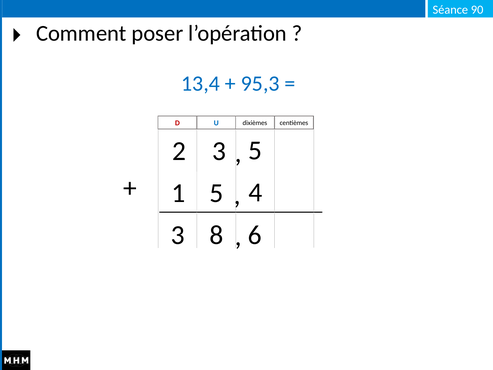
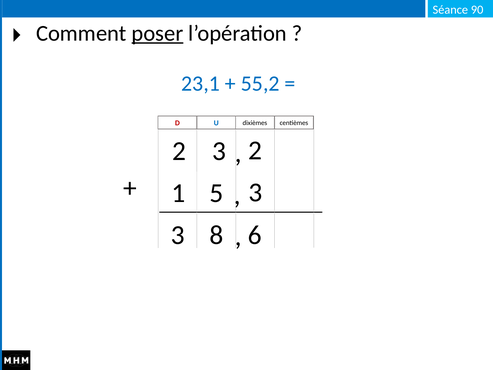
poser underline: none -> present
13,4: 13,4 -> 23,1
95,3: 95,3 -> 55,2
3 5: 5 -> 2
5 4: 4 -> 3
